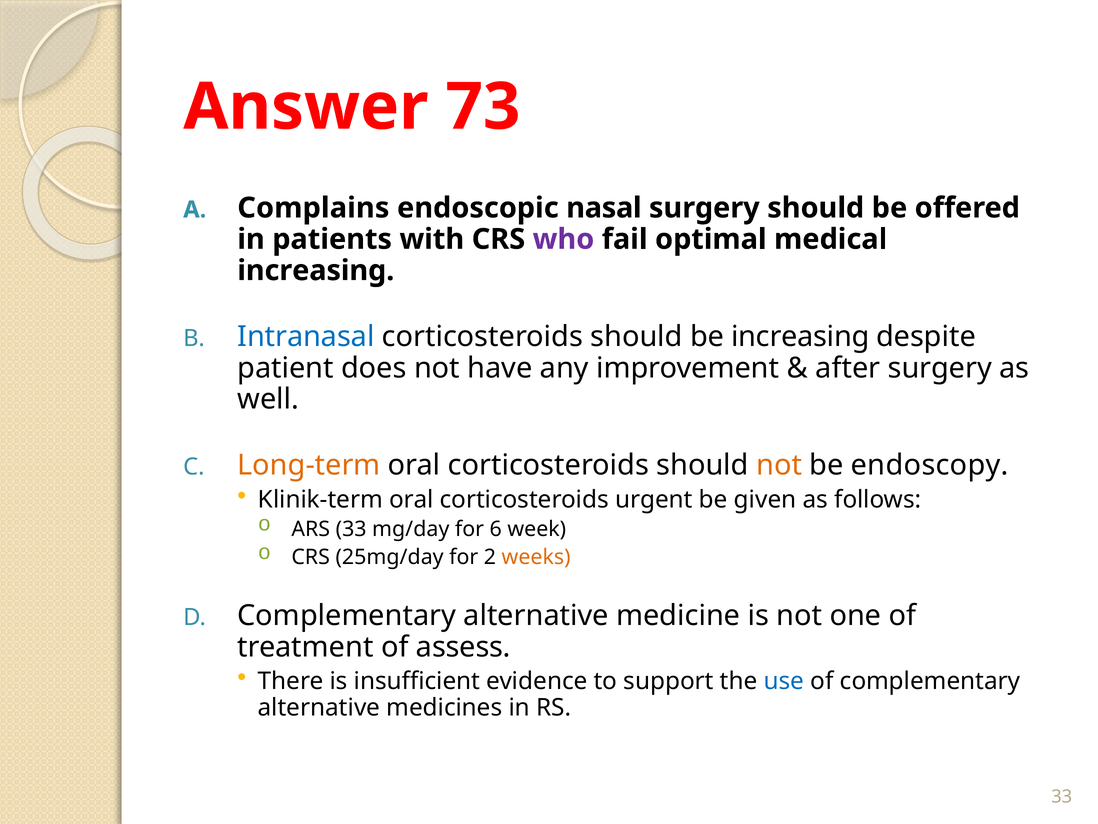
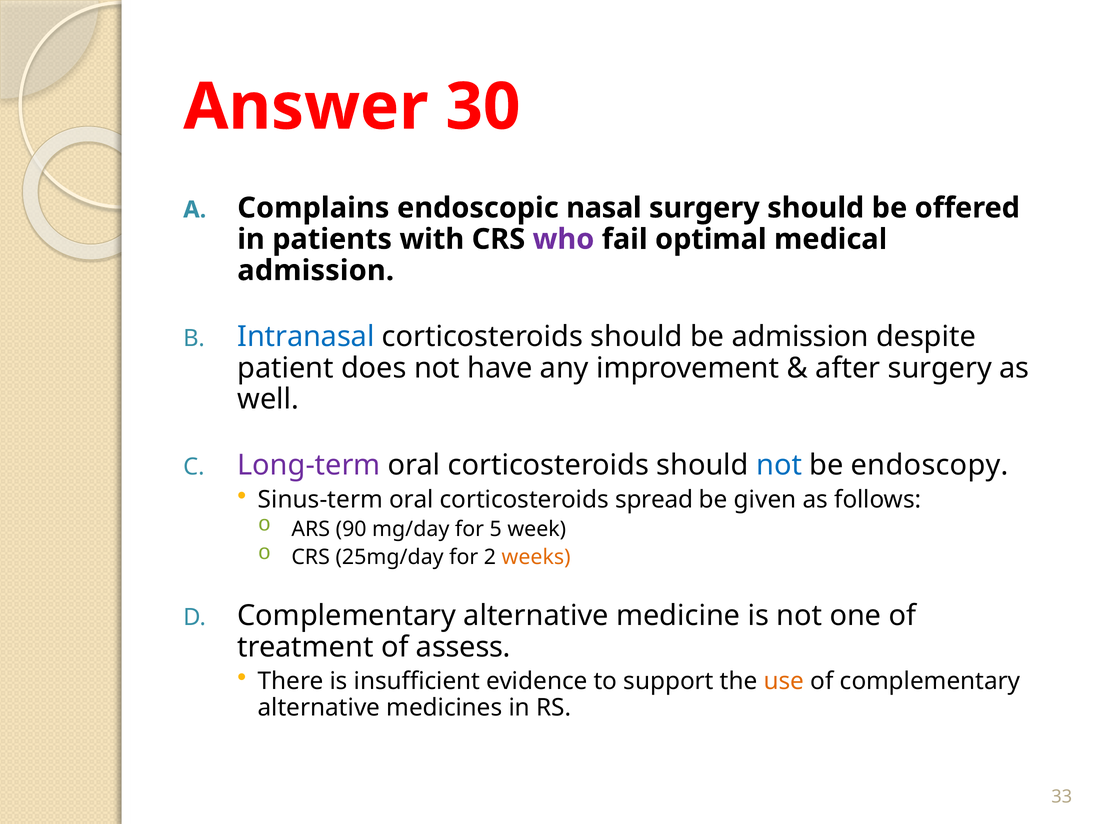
73: 73 -> 30
increasing at (316, 270): increasing -> admission
be increasing: increasing -> admission
Long-term colour: orange -> purple
not at (779, 465) colour: orange -> blue
Klinik-term: Klinik-term -> Sinus-term
urgent: urgent -> spread
ARS 33: 33 -> 90
6: 6 -> 5
use colour: blue -> orange
